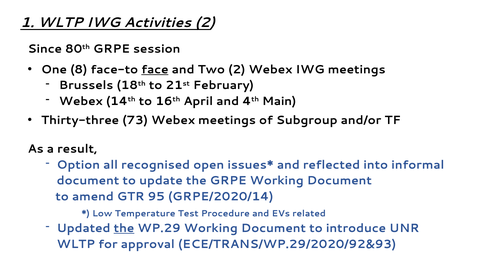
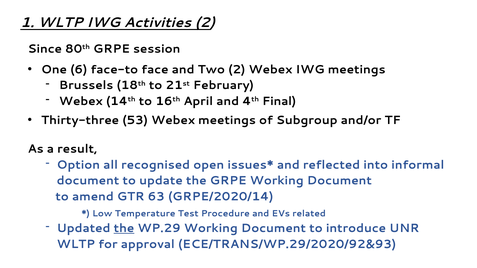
8: 8 -> 6
face underline: present -> none
Main: Main -> Final
73: 73 -> 53
95: 95 -> 63
